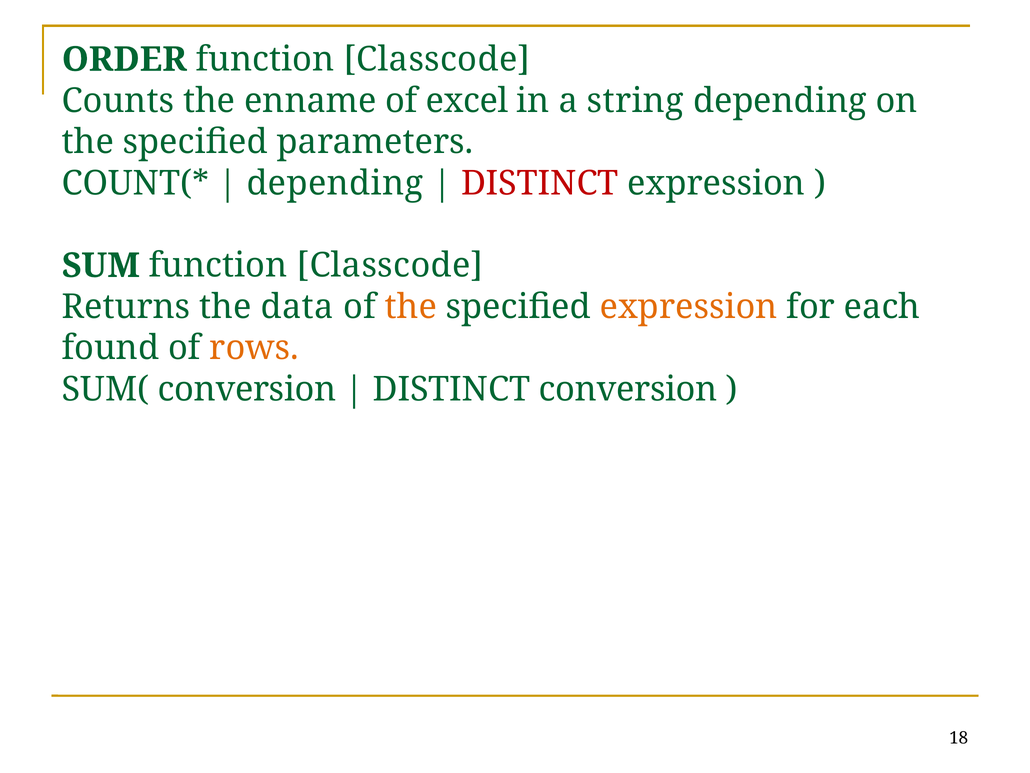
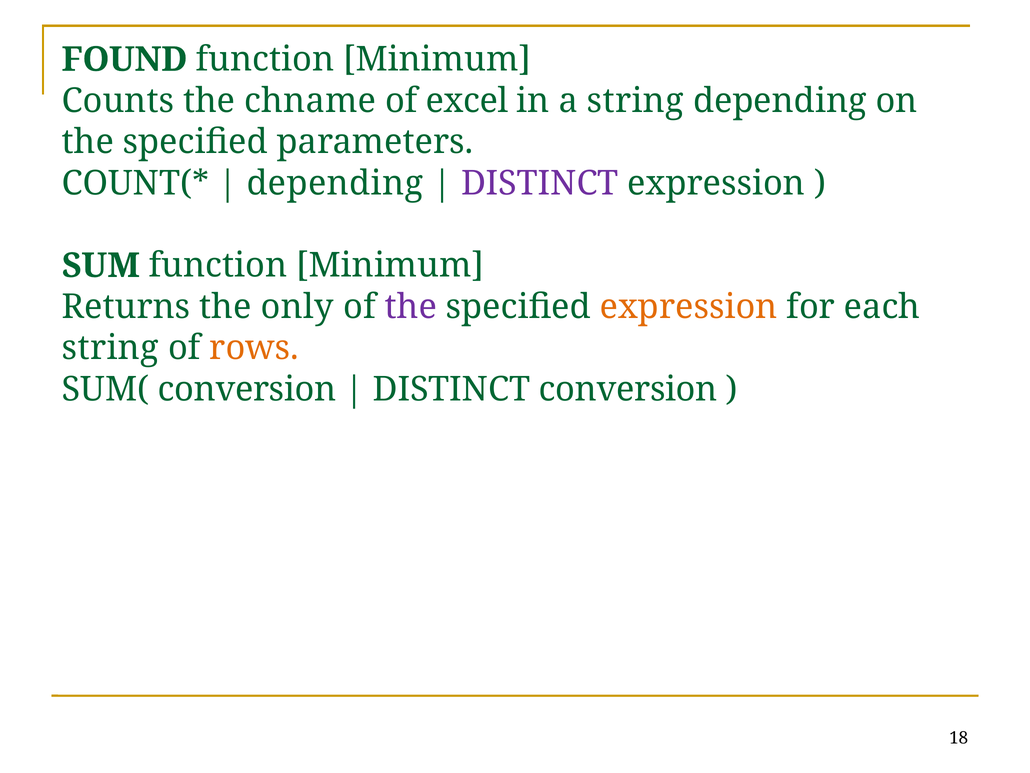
ORDER: ORDER -> FOUND
Classcode at (437, 59): Classcode -> Minimum
enname: enname -> chname
DISTINCT at (540, 183) colour: red -> purple
SUM function Classcode: Classcode -> Minimum
data: data -> only
the at (411, 307) colour: orange -> purple
found at (110, 348): found -> string
